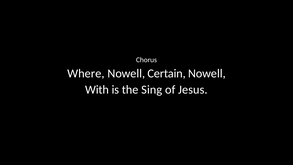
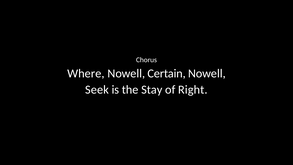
With: With -> Seek
Sing: Sing -> Stay
Jesus: Jesus -> Right
